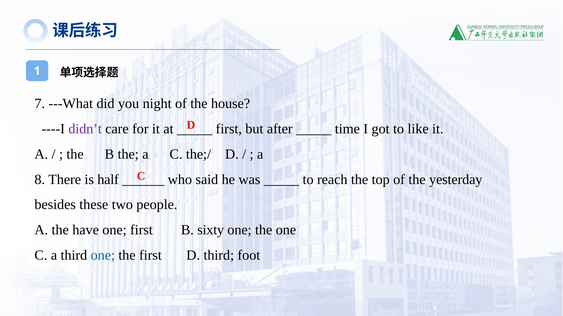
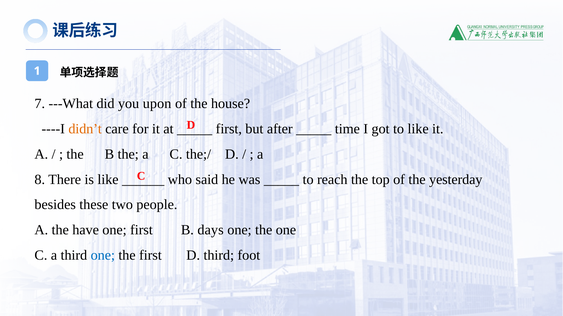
night: night -> upon
didn’t colour: purple -> orange
is half: half -> like
sixty: sixty -> days
